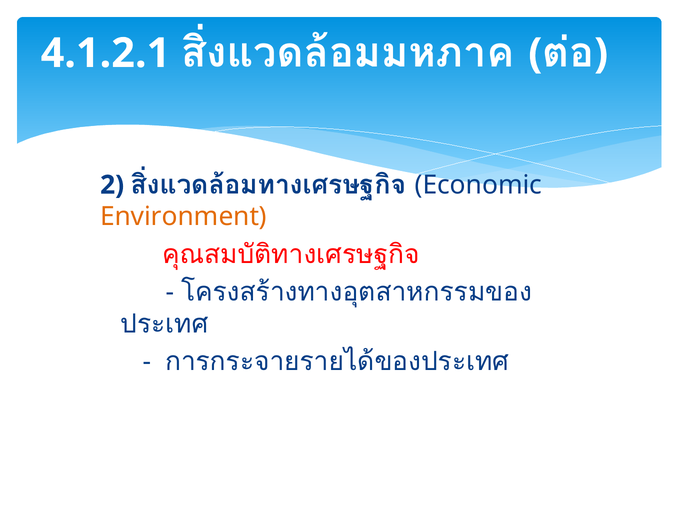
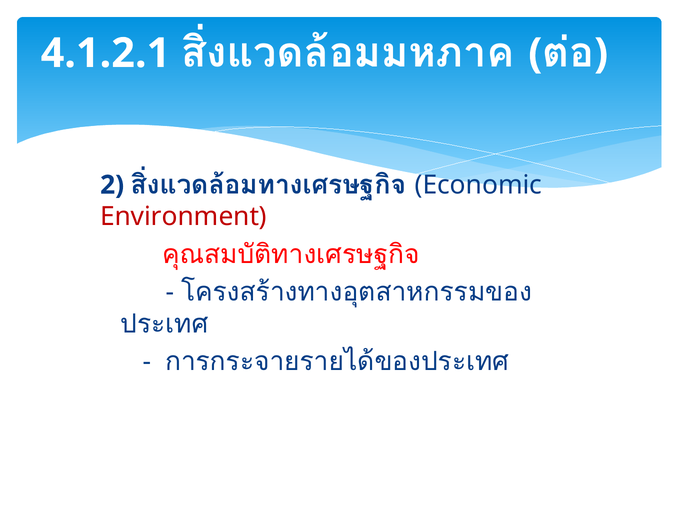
Environment colour: orange -> red
